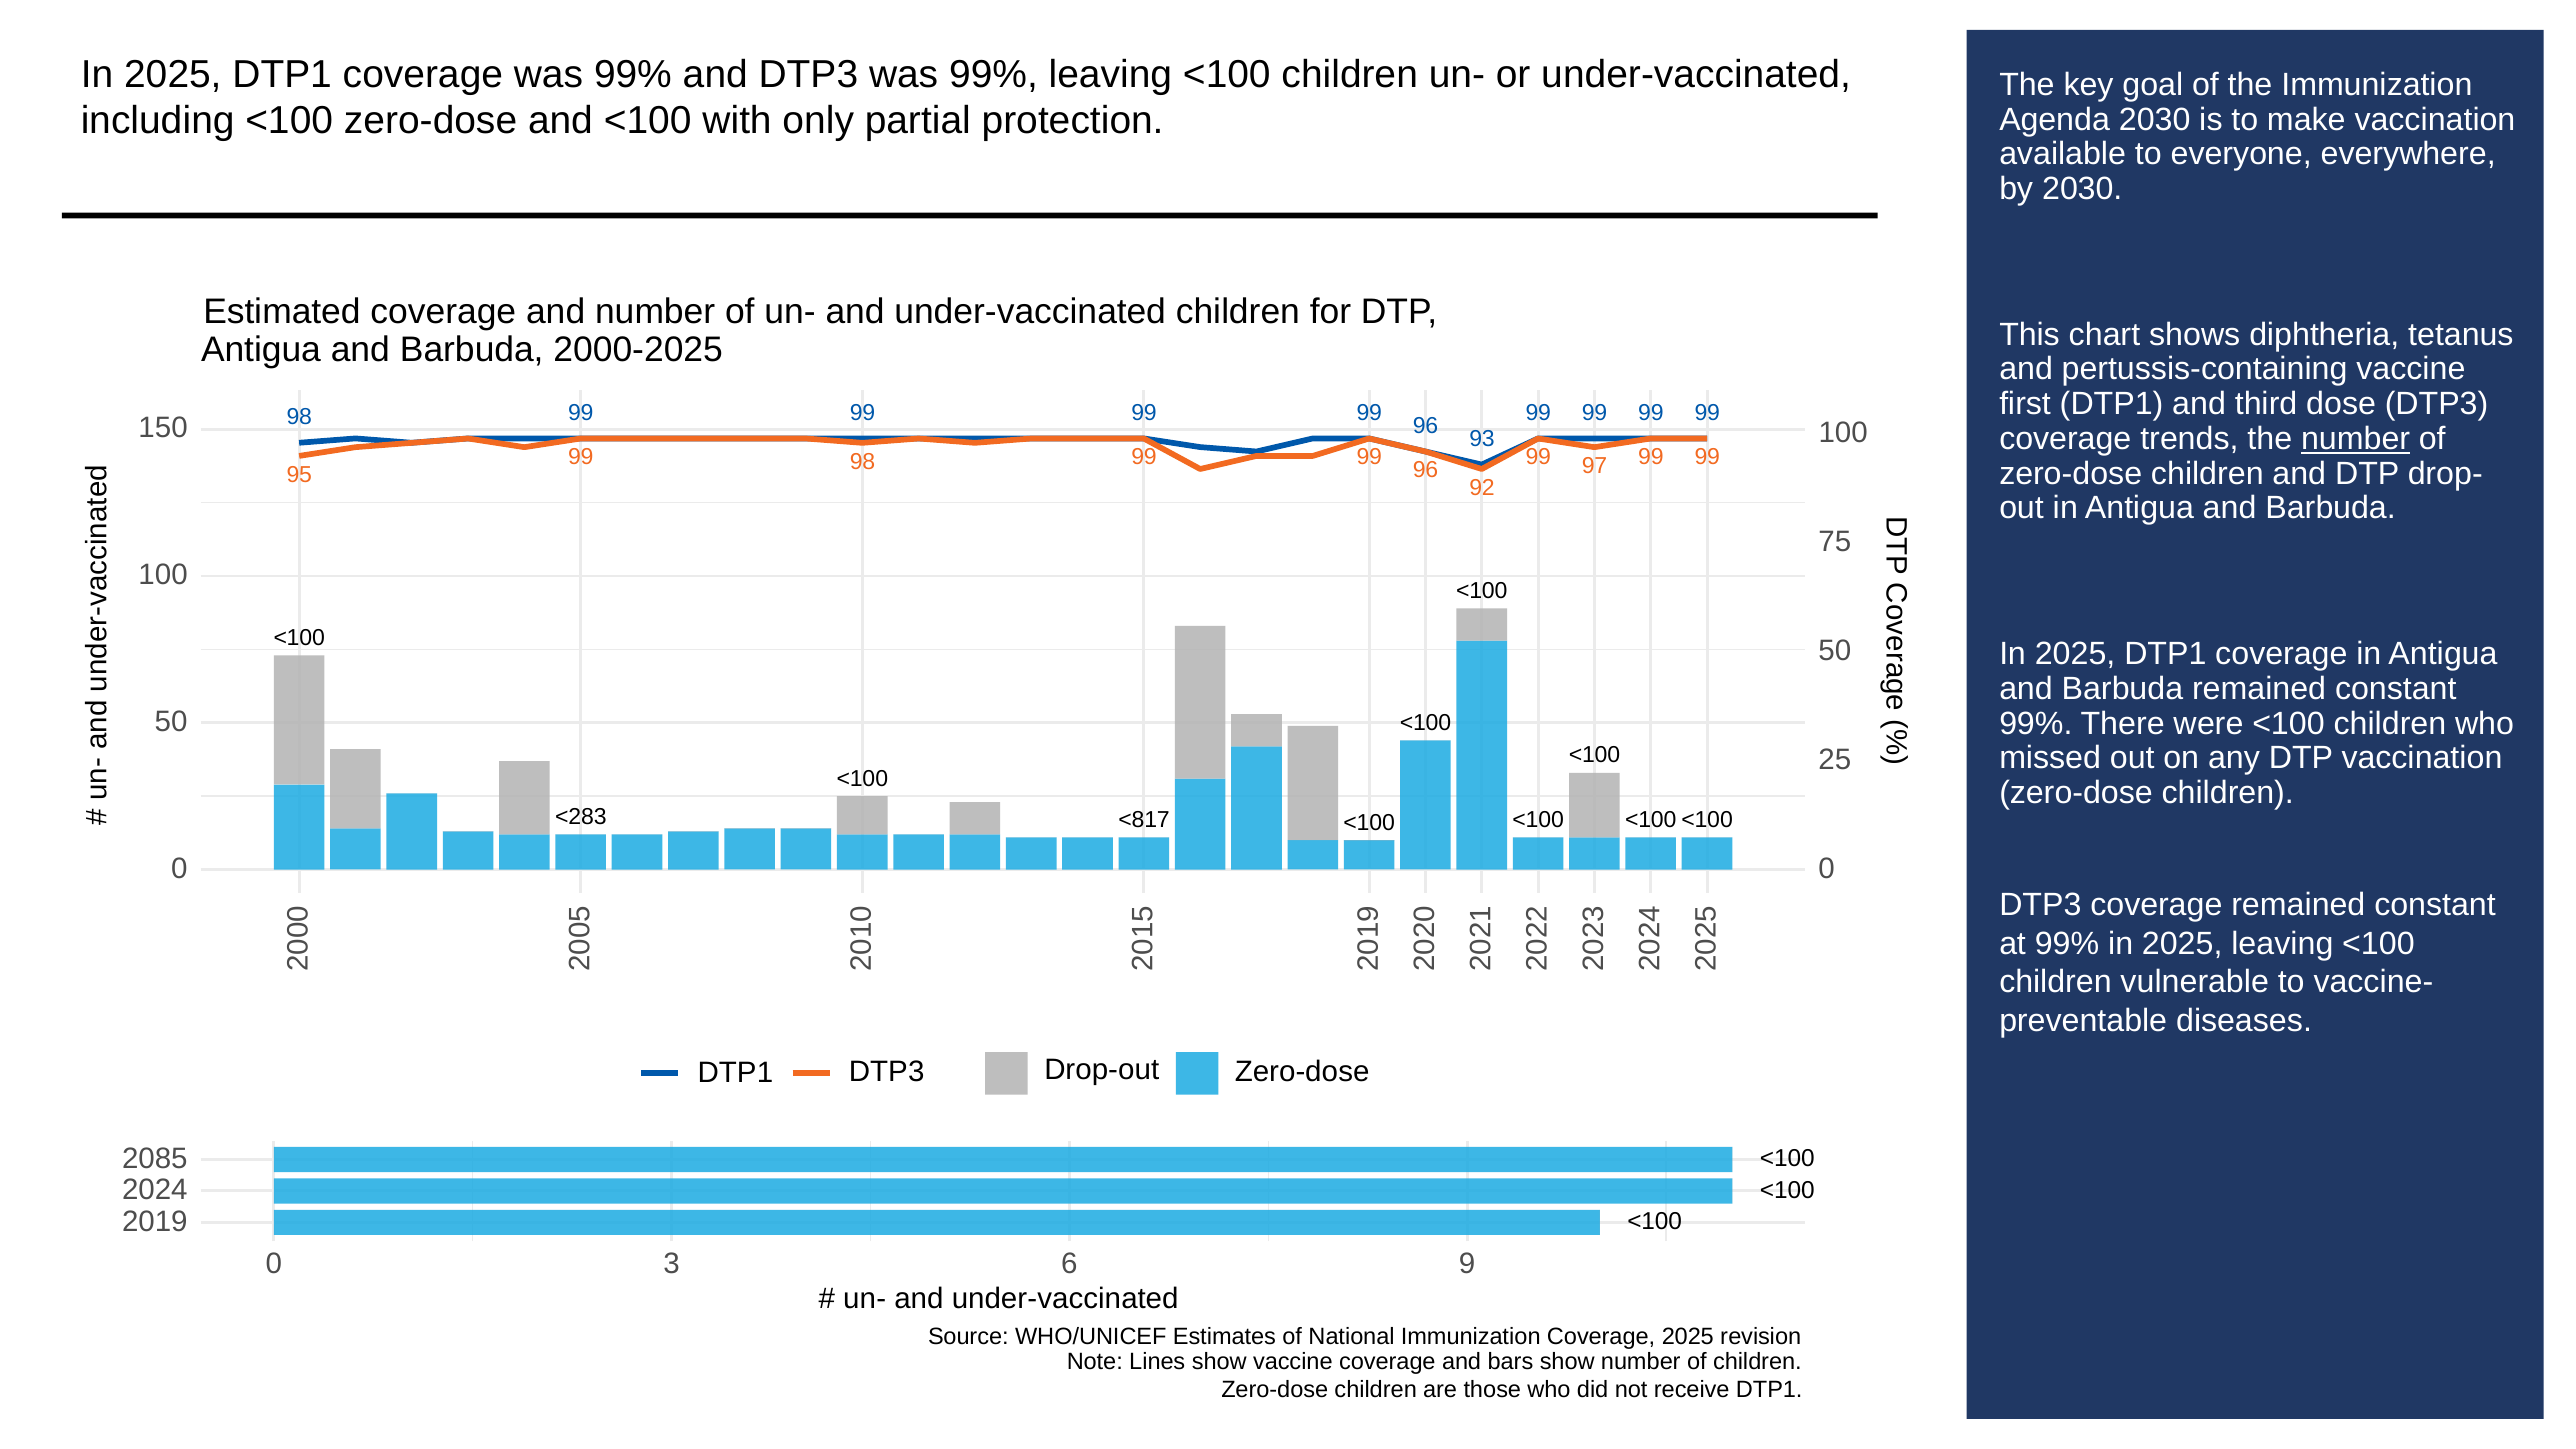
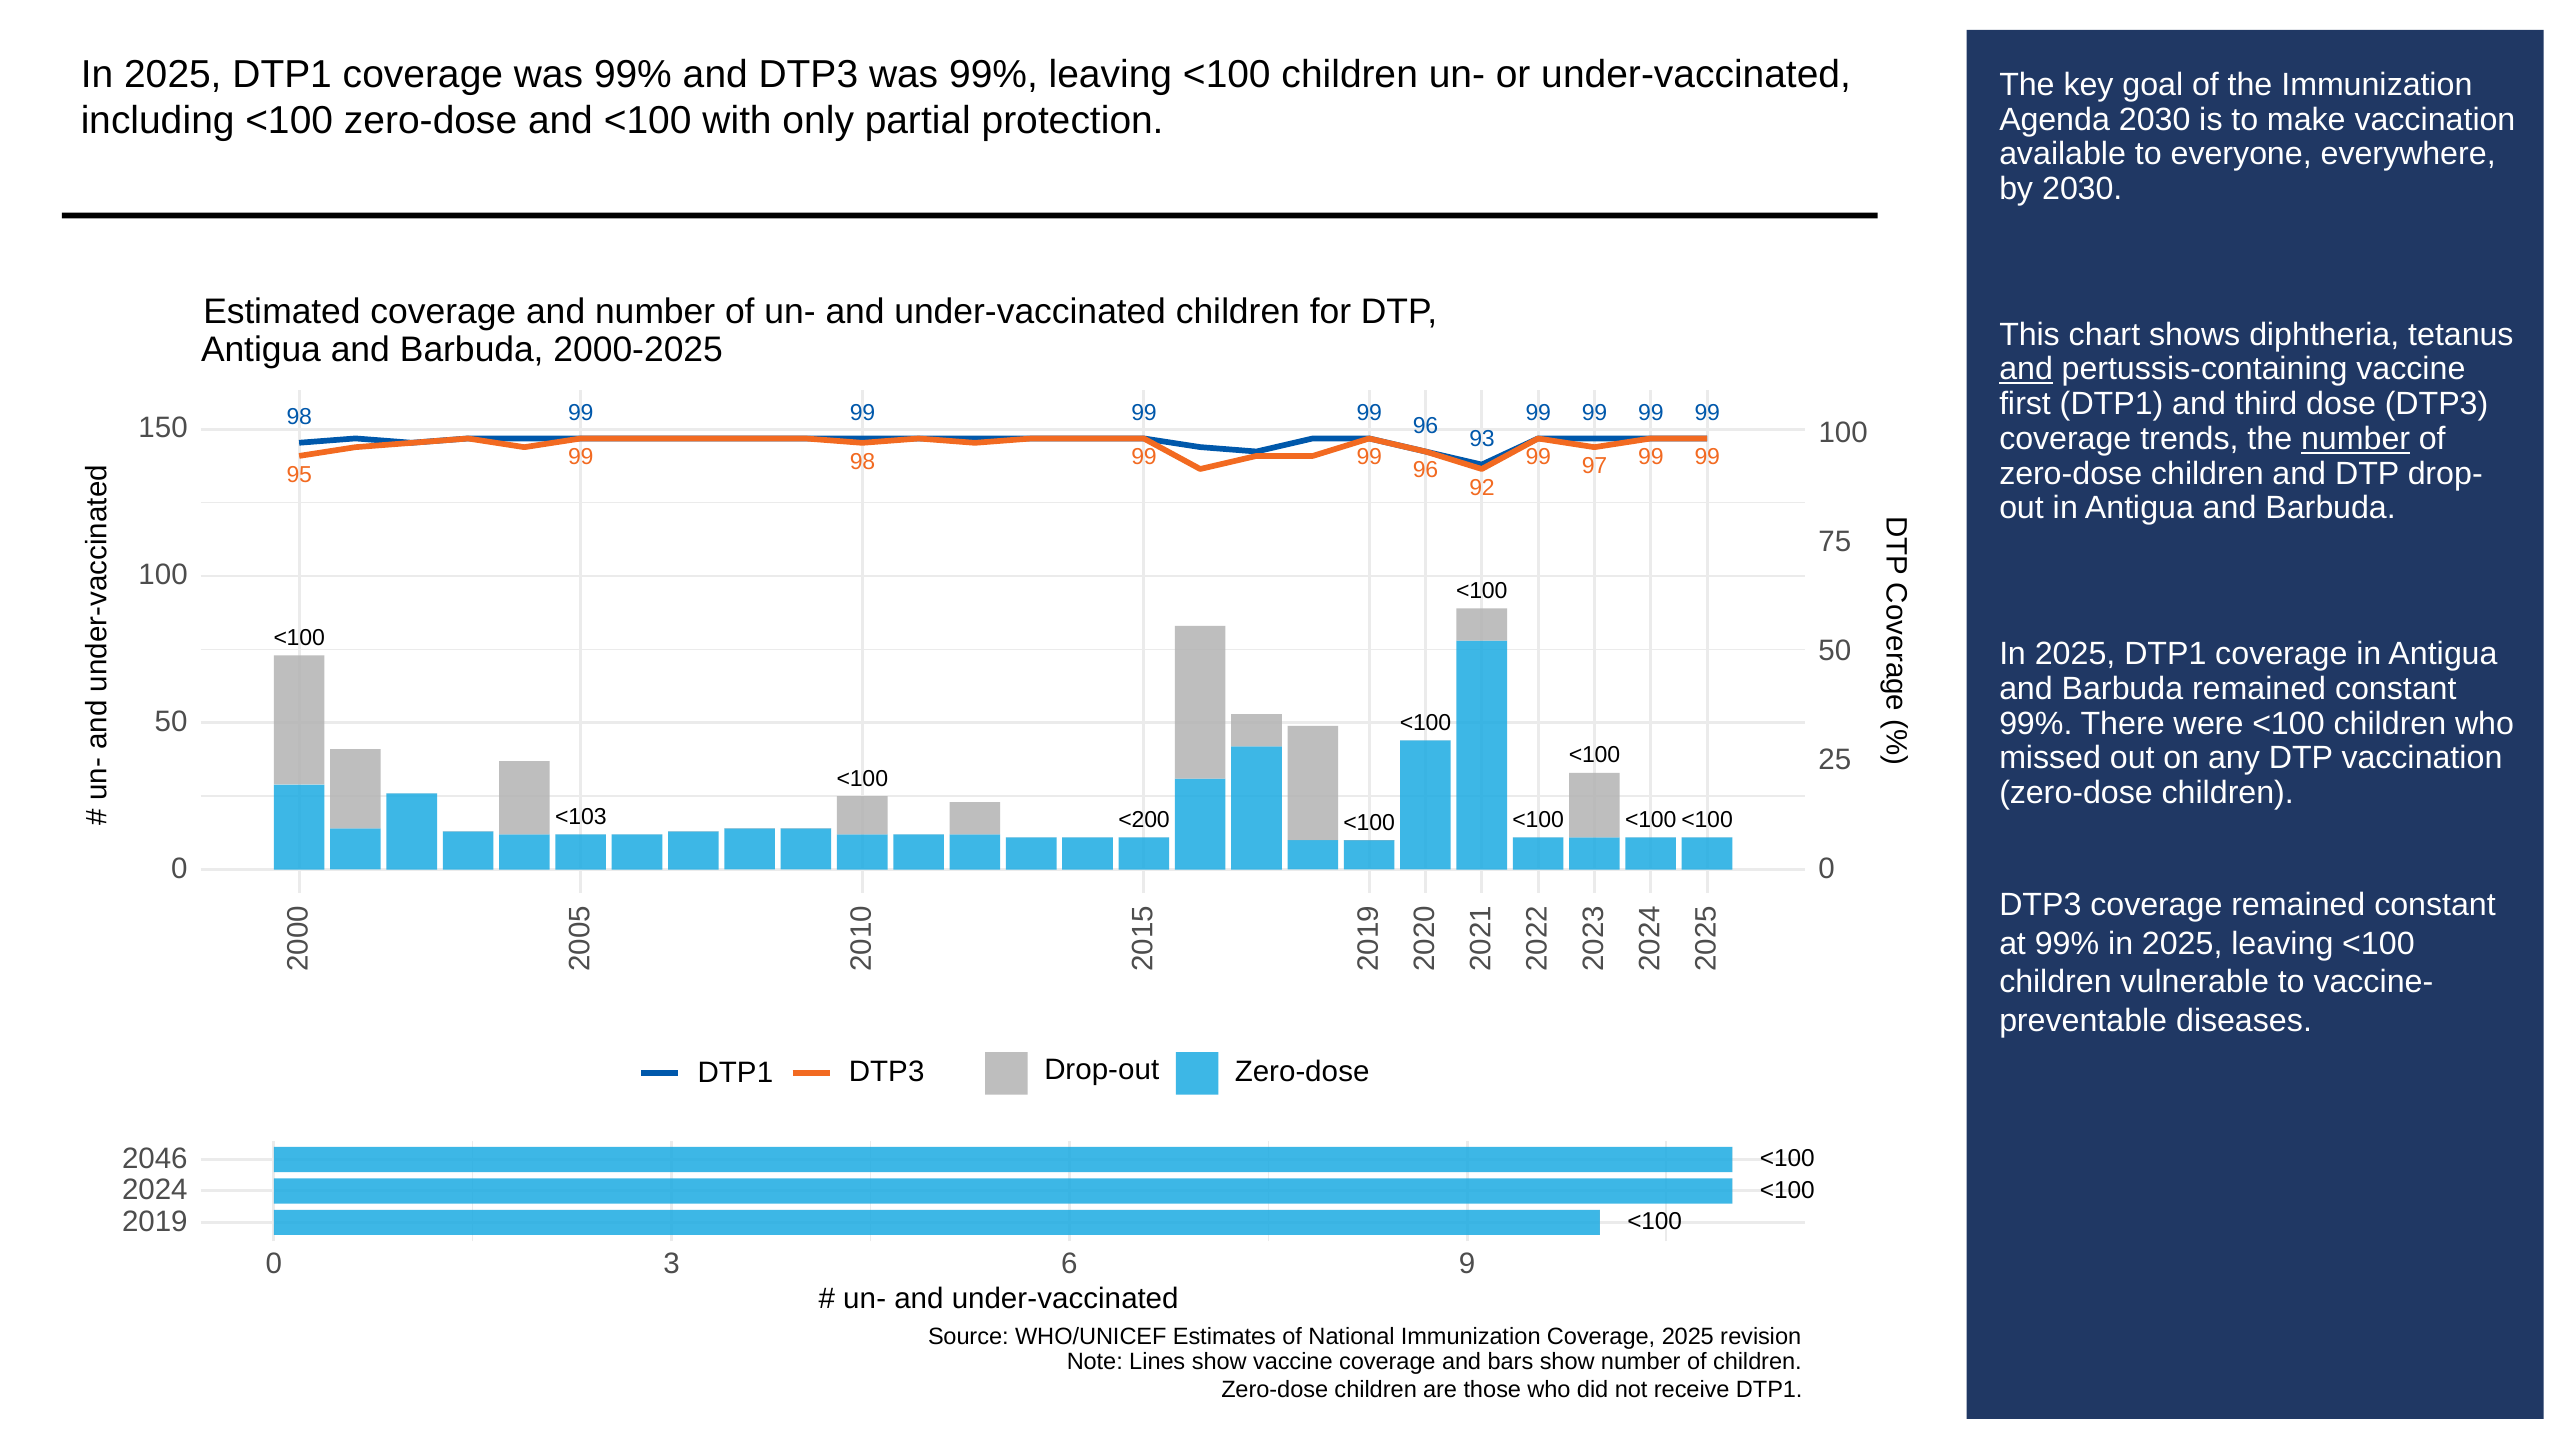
and at (2026, 369) underline: none -> present
<283: <283 -> <103
<817: <817 -> <200
2085: 2085 -> 2046
